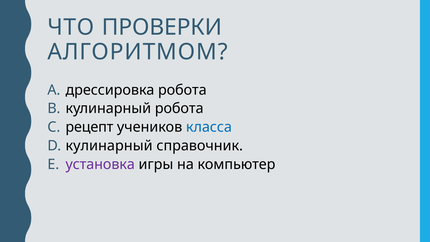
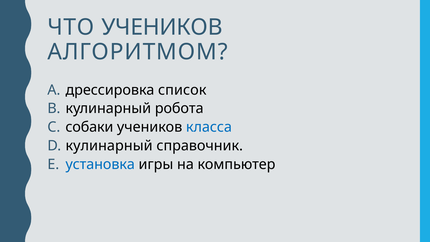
ЧТО ПРОВЕРКИ: ПРОВЕРКИ -> УЧЕНИКОВ
дрессировка робота: робота -> список
рецепт: рецепт -> собаки
установка colour: purple -> blue
